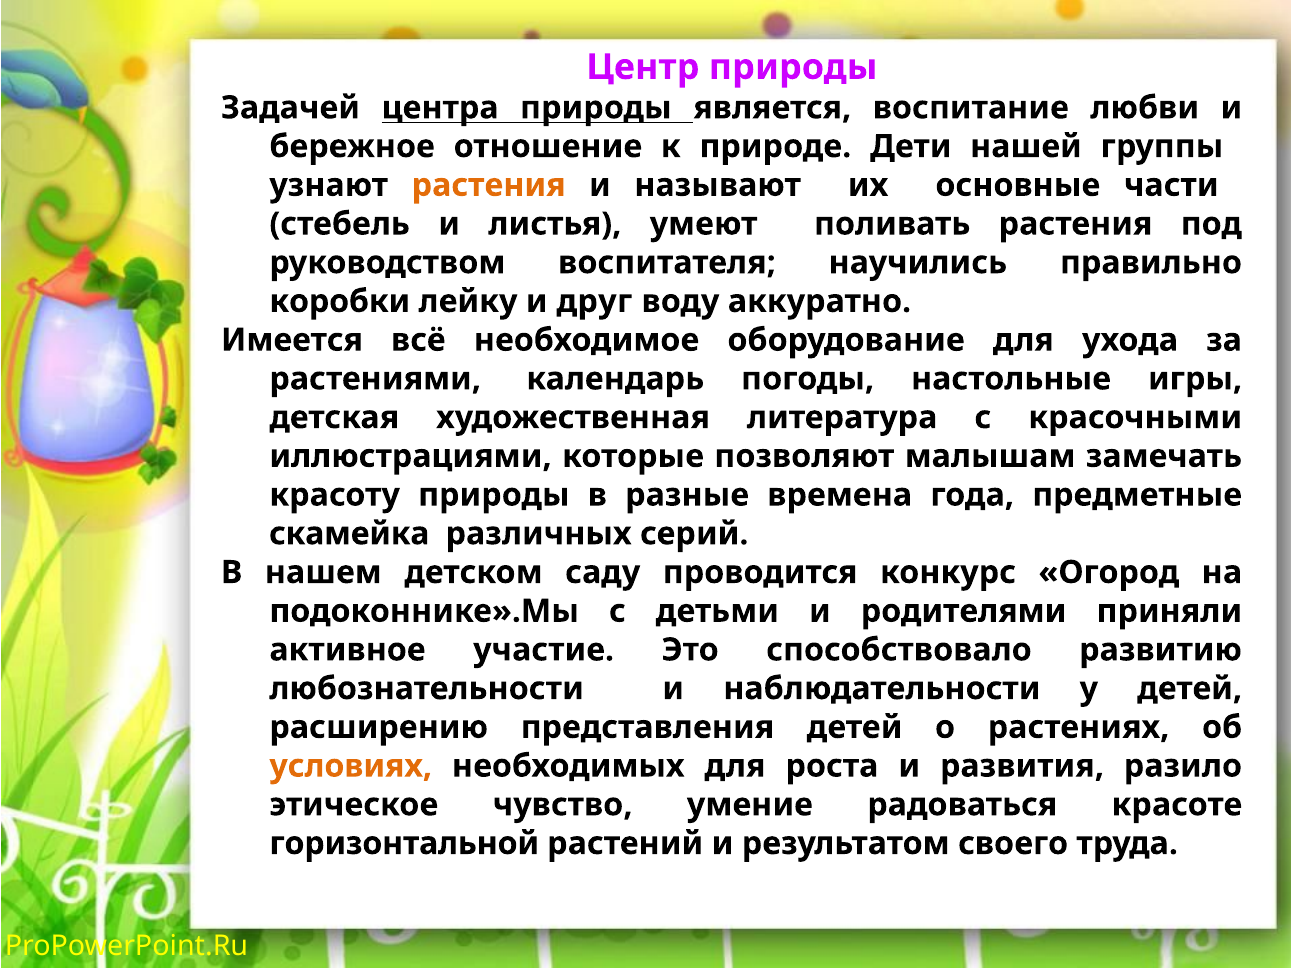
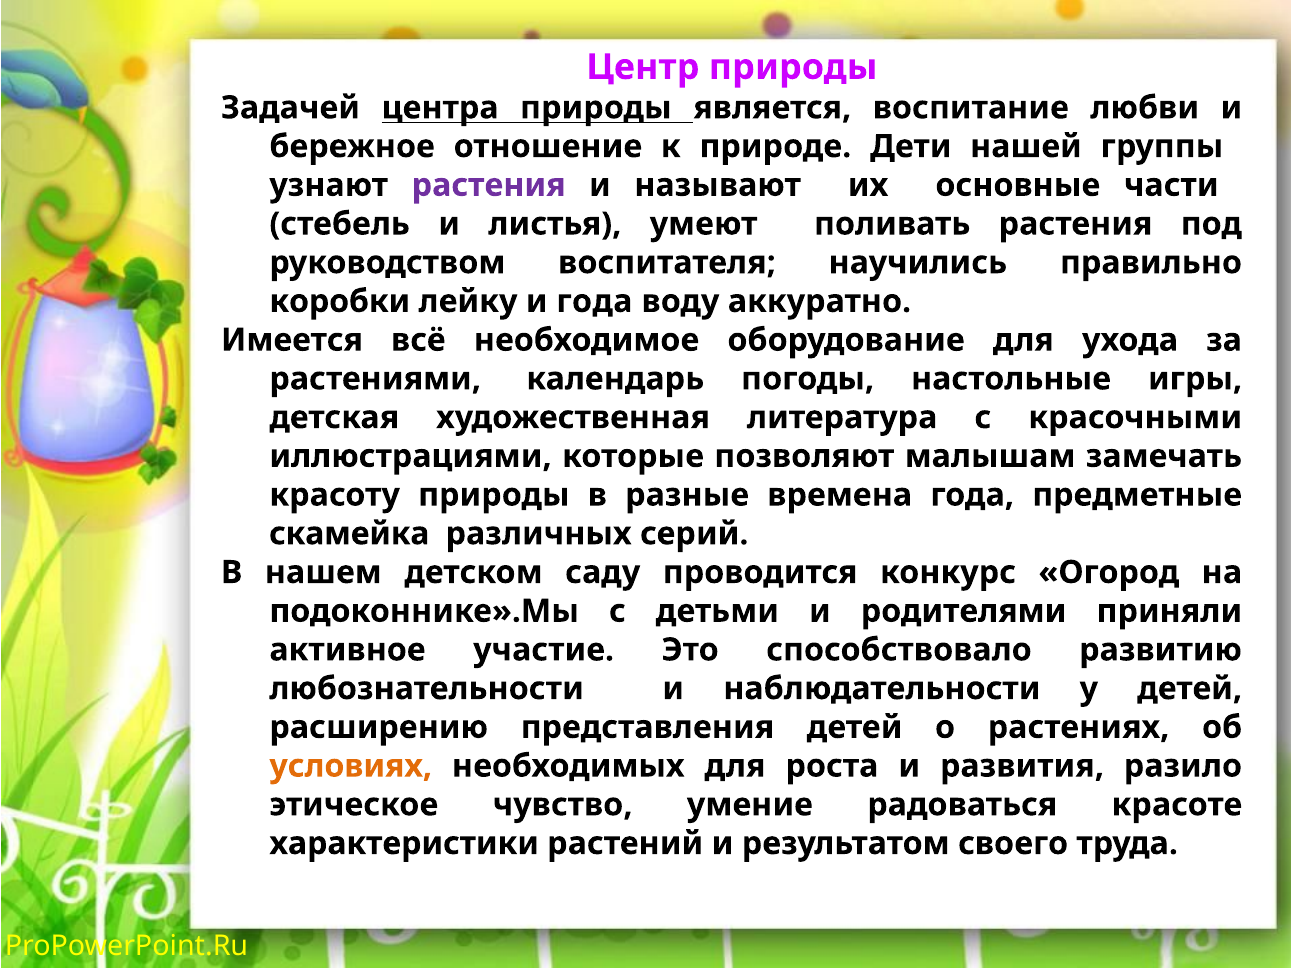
растения at (489, 185) colour: orange -> purple
и друг: друг -> года
горизонтальной: горизонтальной -> характеристики
